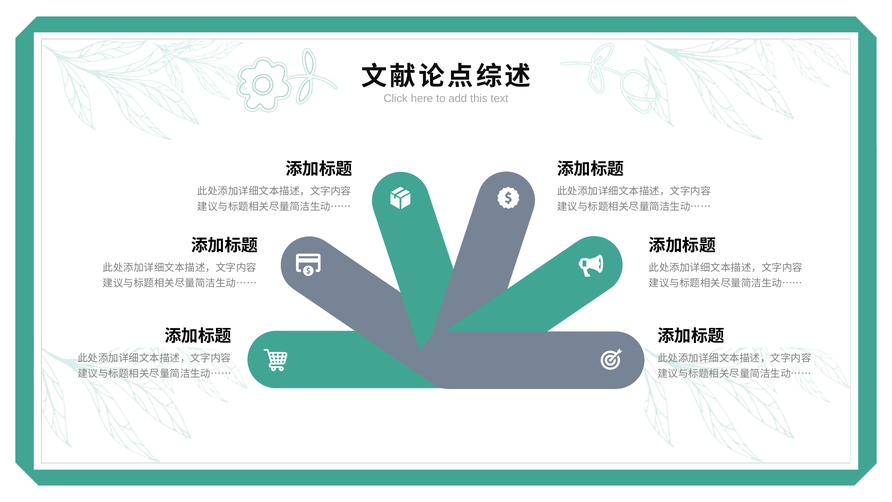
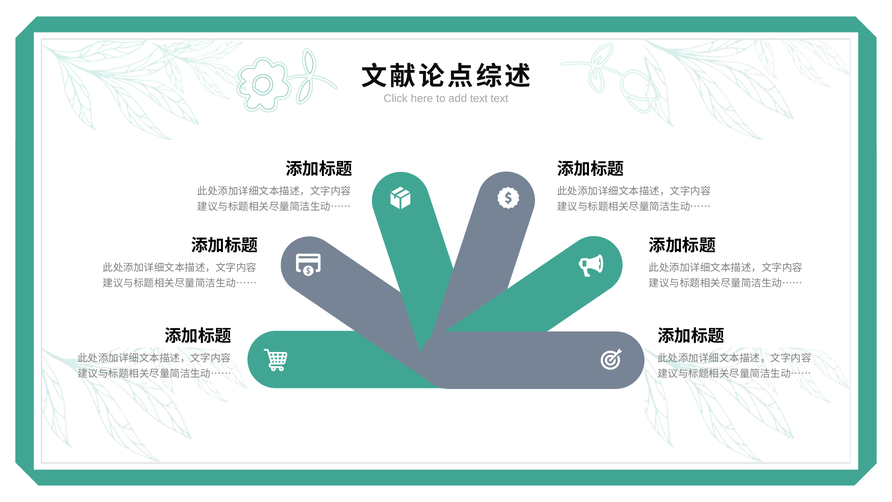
add this: this -> text
